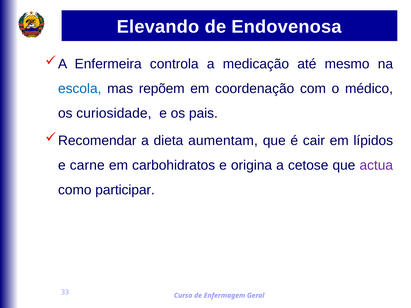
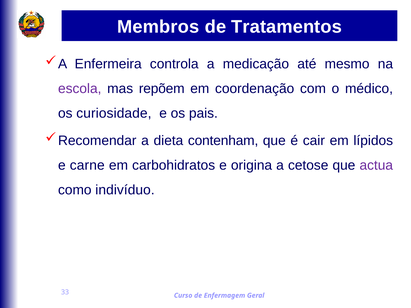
Elevando: Elevando -> Membros
Endovenosa: Endovenosa -> Tratamentos
escola colour: blue -> purple
aumentam: aumentam -> contenham
participar: participar -> indivíduo
